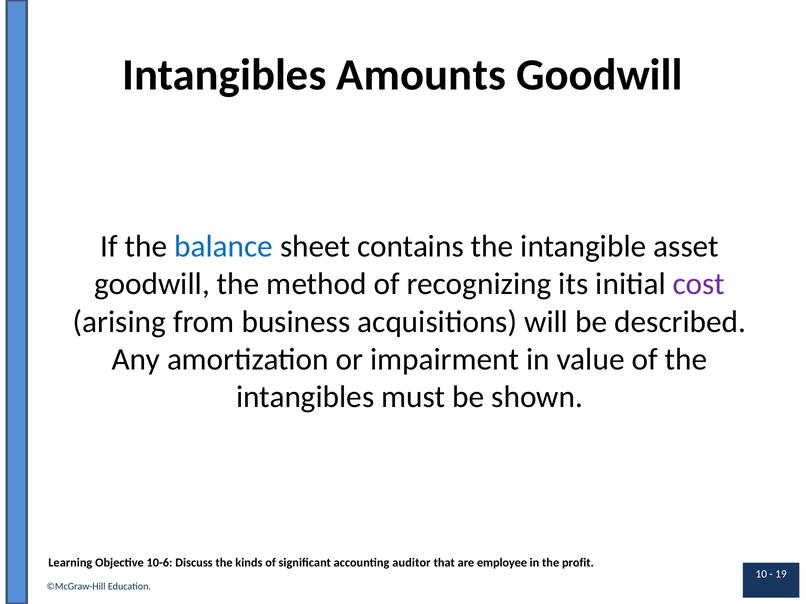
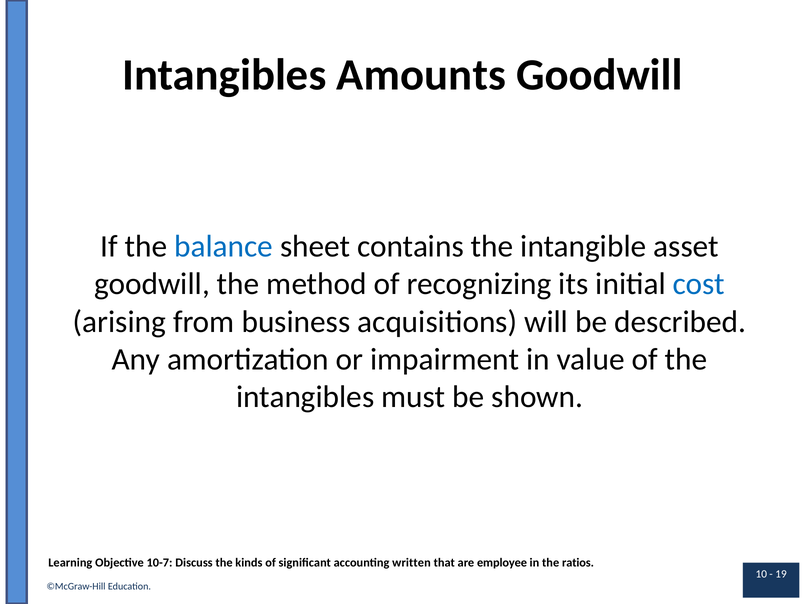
cost colour: purple -> blue
10-6: 10-6 -> 10-7
auditor: auditor -> written
profit: profit -> ratios
